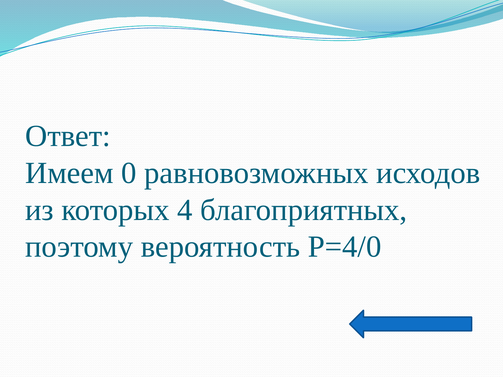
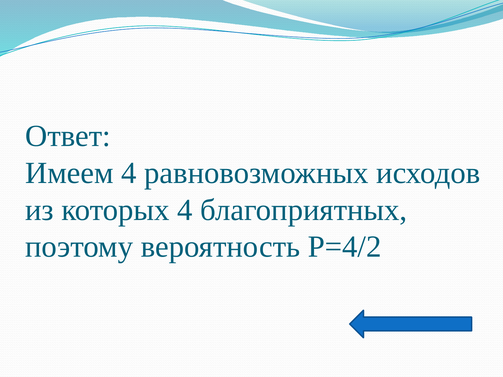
Имеем 0: 0 -> 4
Р=4/0: Р=4/0 -> Р=4/2
